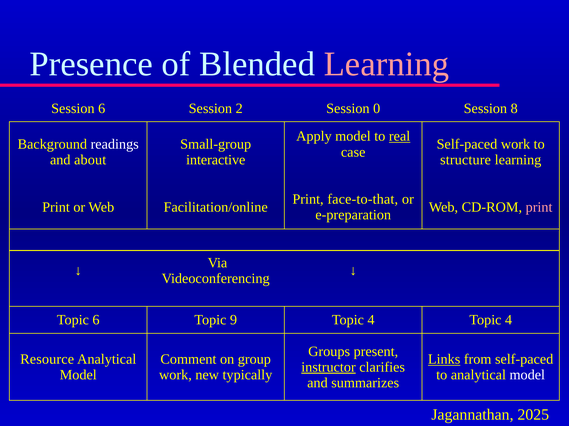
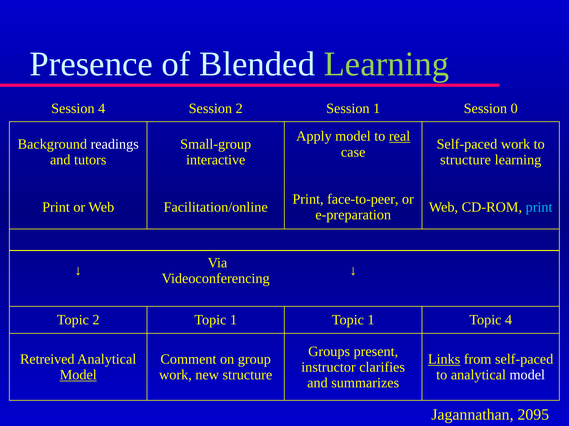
Learning at (386, 64) colour: pink -> light green
Session 6: 6 -> 4
Session 0: 0 -> 1
8: 8 -> 0
about: about -> tutors
face-to-that: face-to-that -> face-to-peer
print at (539, 207) colour: pink -> light blue
Topic 6: 6 -> 2
9 at (234, 321): 9 -> 1
4 at (371, 321): 4 -> 1
Resource: Resource -> Retreived
instructor underline: present -> none
Model at (78, 376) underline: none -> present
new typically: typically -> structure
2025: 2025 -> 2095
